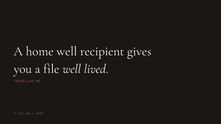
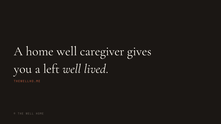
recipient: recipient -> caregiver
file: file -> left
